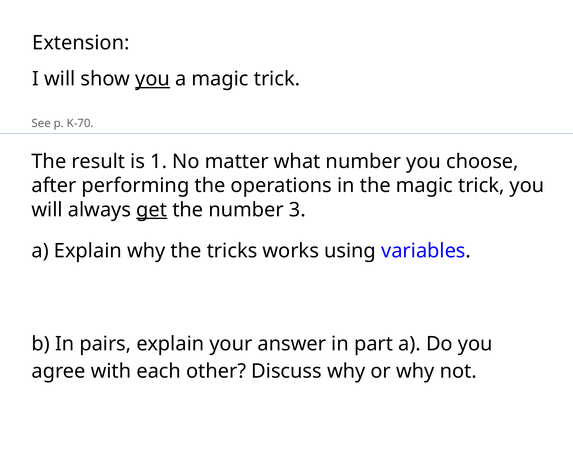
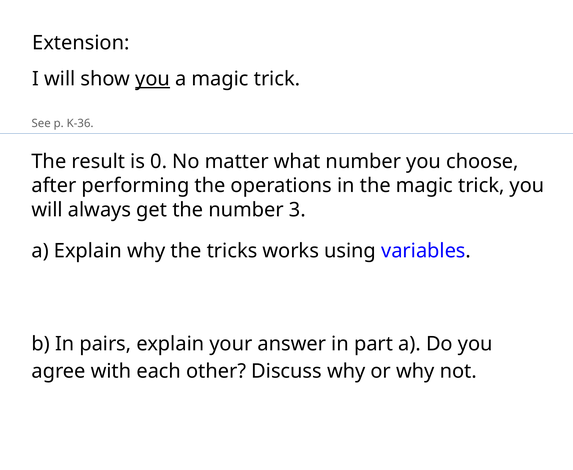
K-70: K-70 -> K-36
1: 1 -> 0
get underline: present -> none
